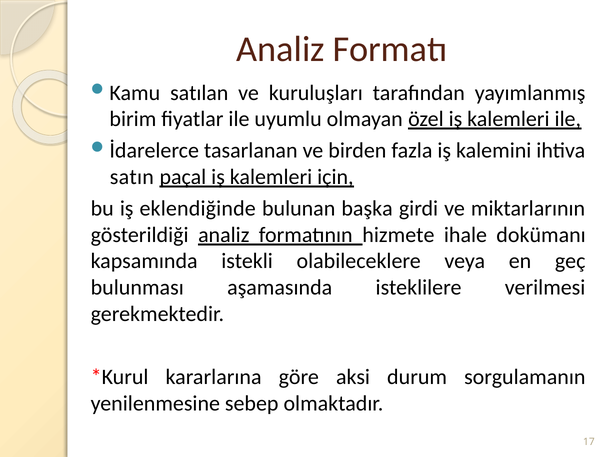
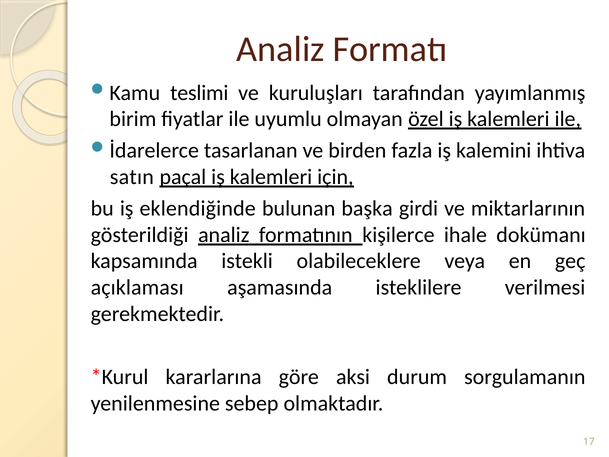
satılan: satılan -> teslimi
hizmete: hizmete -> kişilerce
bulunması: bulunması -> açıklaması
